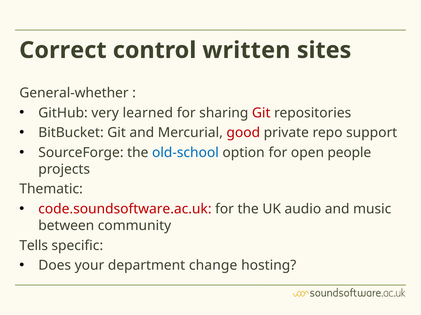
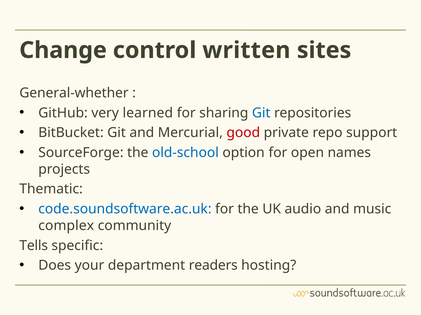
Correct: Correct -> Change
Git at (261, 113) colour: red -> blue
people: people -> names
code.soundsoftware.ac.uk colour: red -> blue
between: between -> complex
change: change -> readers
